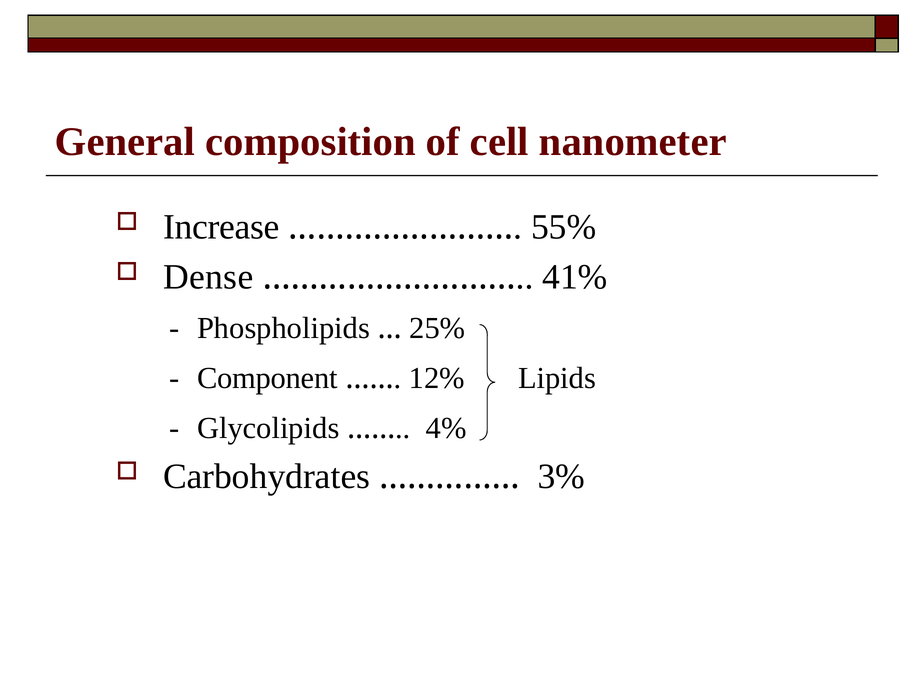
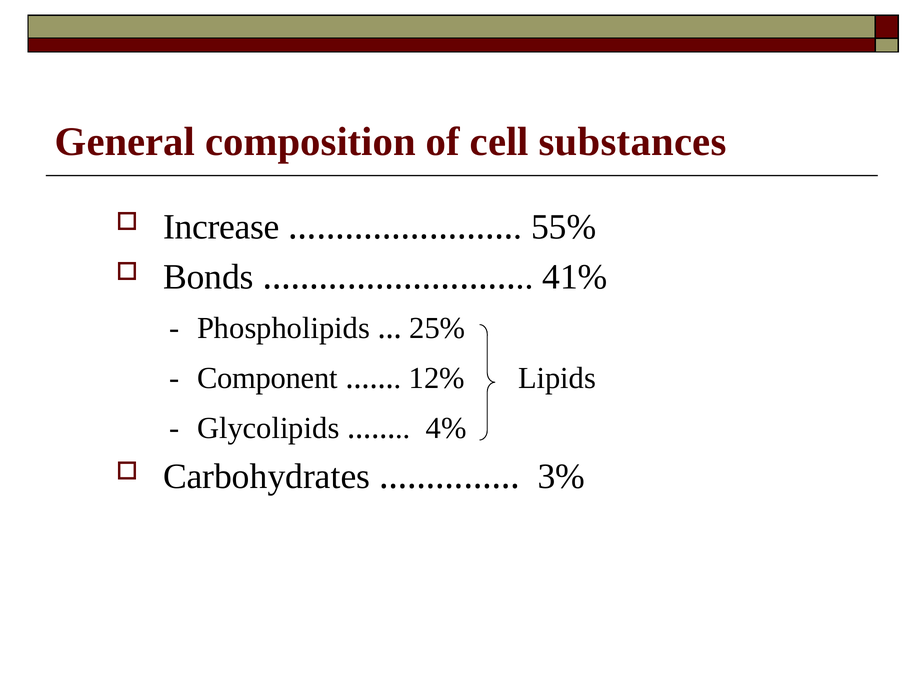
nanometer: nanometer -> substances
Dense: Dense -> Bonds
